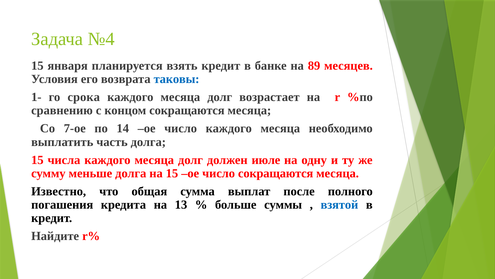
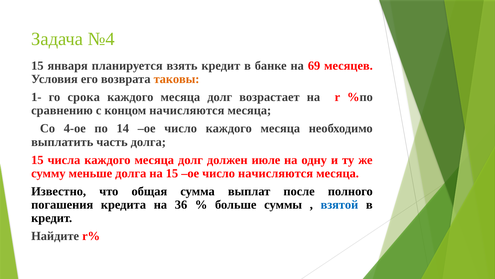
89: 89 -> 69
таковы colour: blue -> orange
концом сокращаются: сокращаются -> начисляются
7-ое: 7-ое -> 4-ое
число сокращаются: сокращаются -> начисляются
13: 13 -> 36
